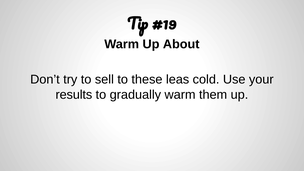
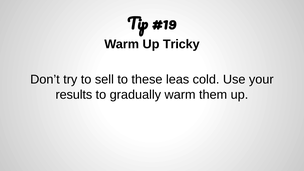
About: About -> Tricky
